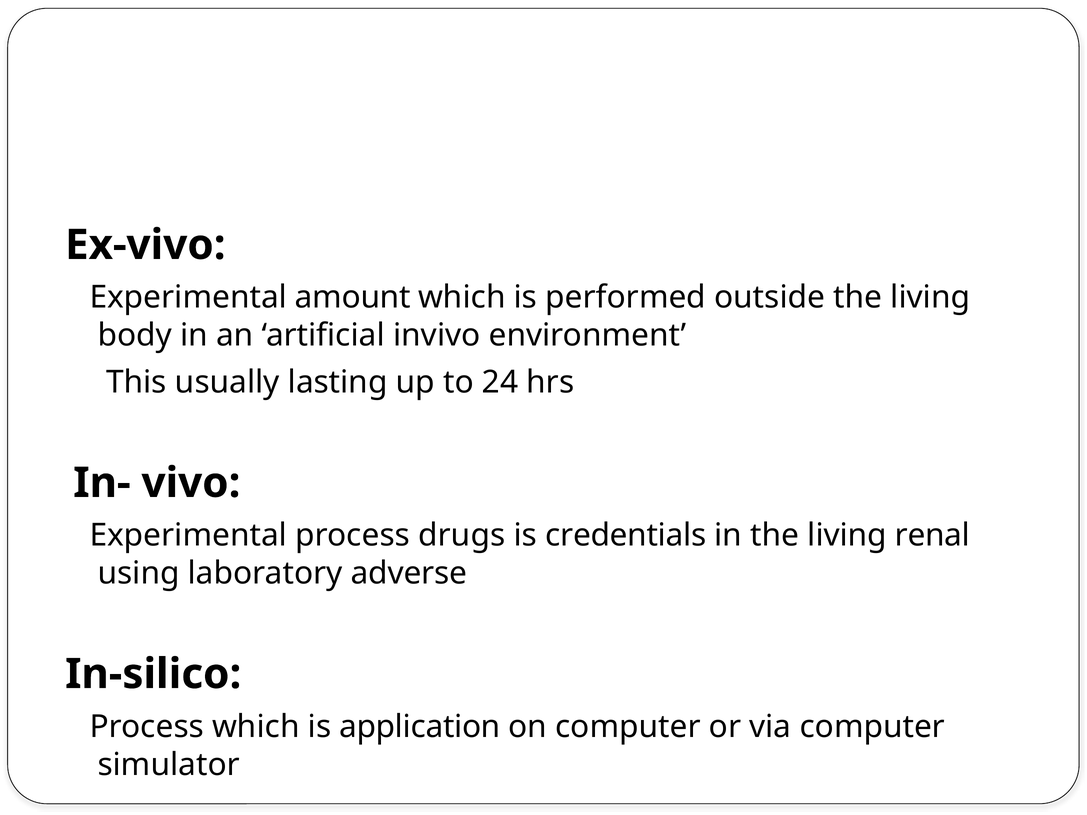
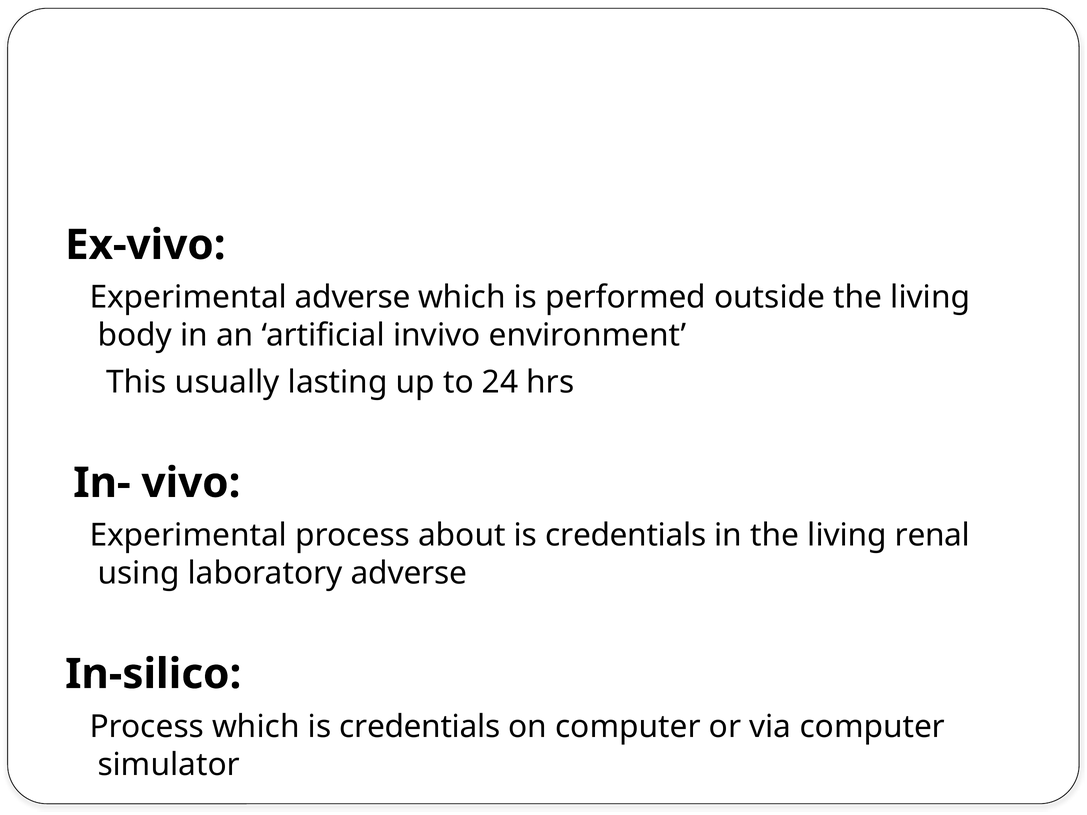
Experimental amount: amount -> adverse
drugs: drugs -> about
which is application: application -> credentials
